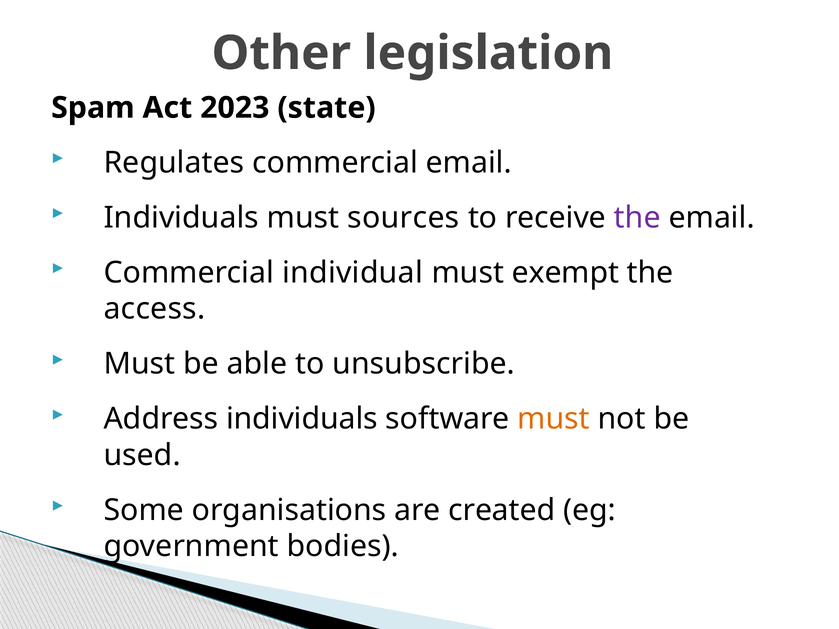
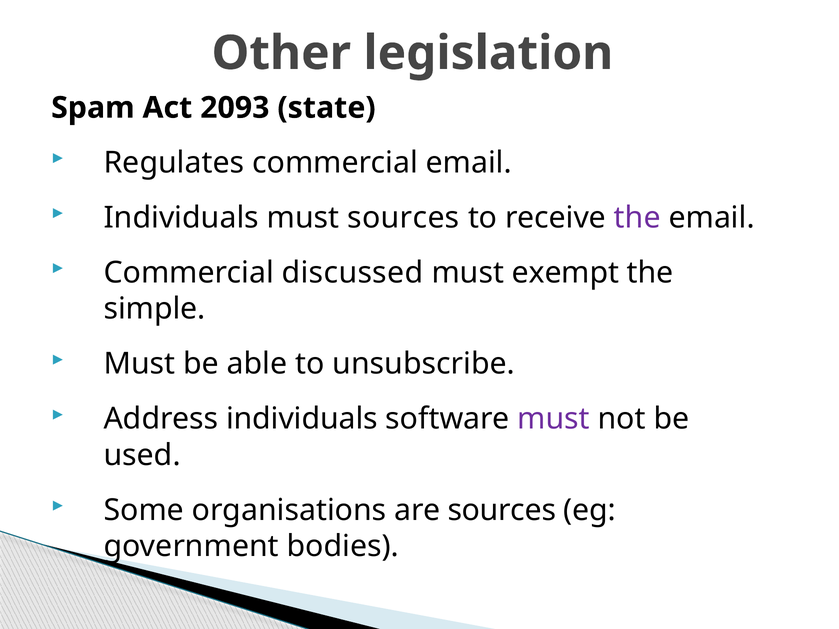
2023: 2023 -> 2093
individual: individual -> discussed
access: access -> simple
must at (554, 419) colour: orange -> purple
are created: created -> sources
